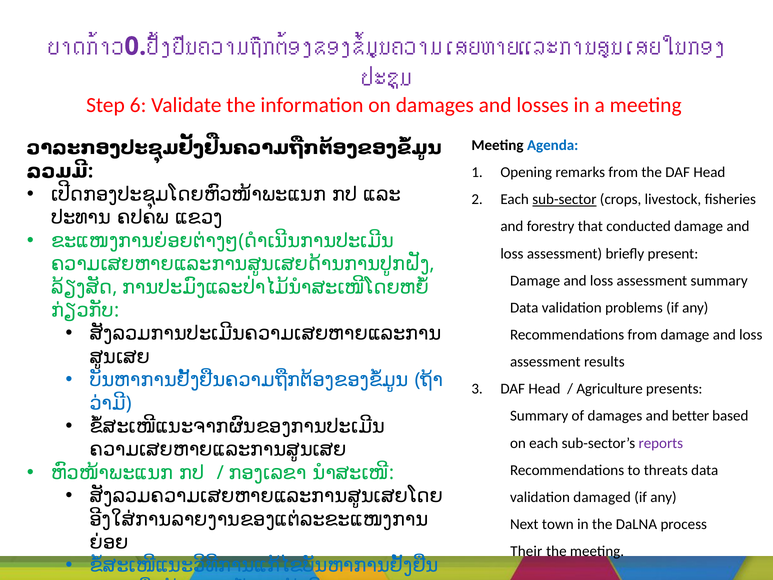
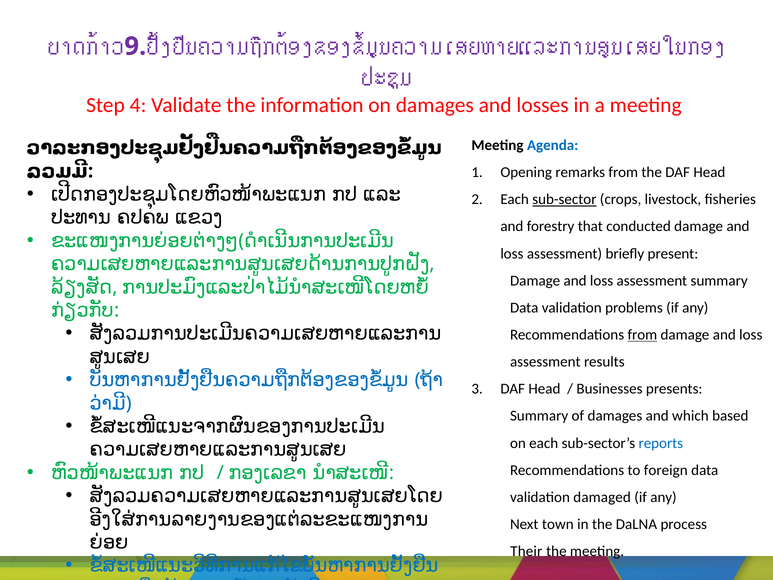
0: 0 -> 9
6: 6 -> 4
from at (642, 335) underline: none -> present
Agriculture: Agriculture -> Businesses
better: better -> which
reports colour: purple -> blue
threats: threats -> foreign
